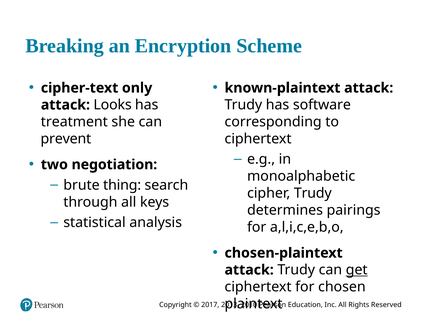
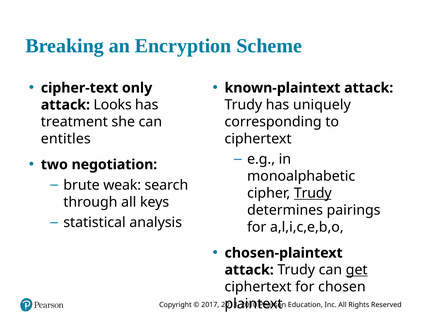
software: software -> uniquely
prevent: prevent -> entitles
thing: thing -> weak
Trudy at (313, 193) underline: none -> present
